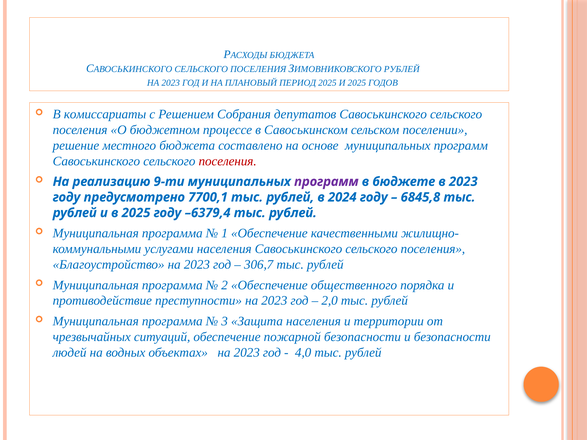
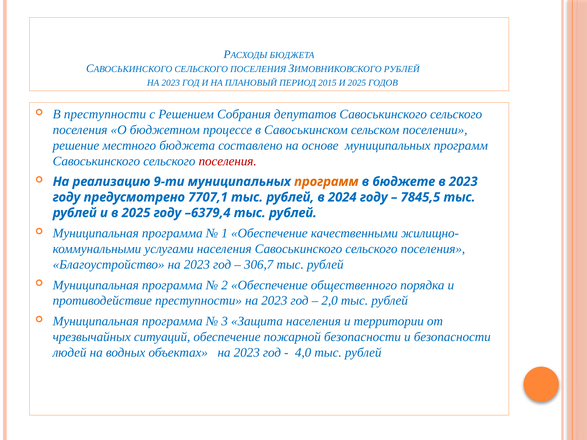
ПЕРИОД 2025: 2025 -> 2015
В комиссариаты: комиссариаты -> преступности
программ at (326, 182) colour: purple -> orange
7700,1: 7700,1 -> 7707,1
6845,8: 6845,8 -> 7845,5
